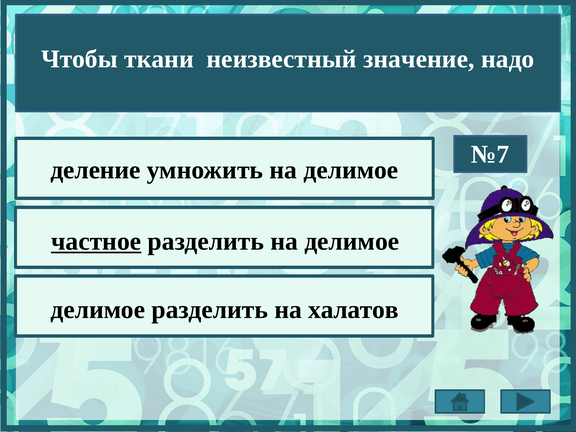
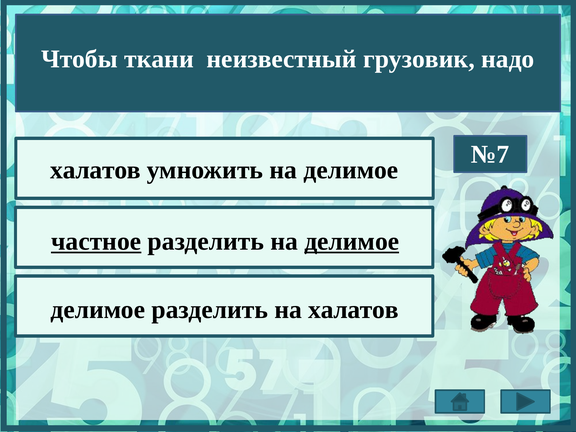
значение: значение -> грузовик
деление at (95, 170): деление -> халатов
делимое at (352, 241) underline: none -> present
